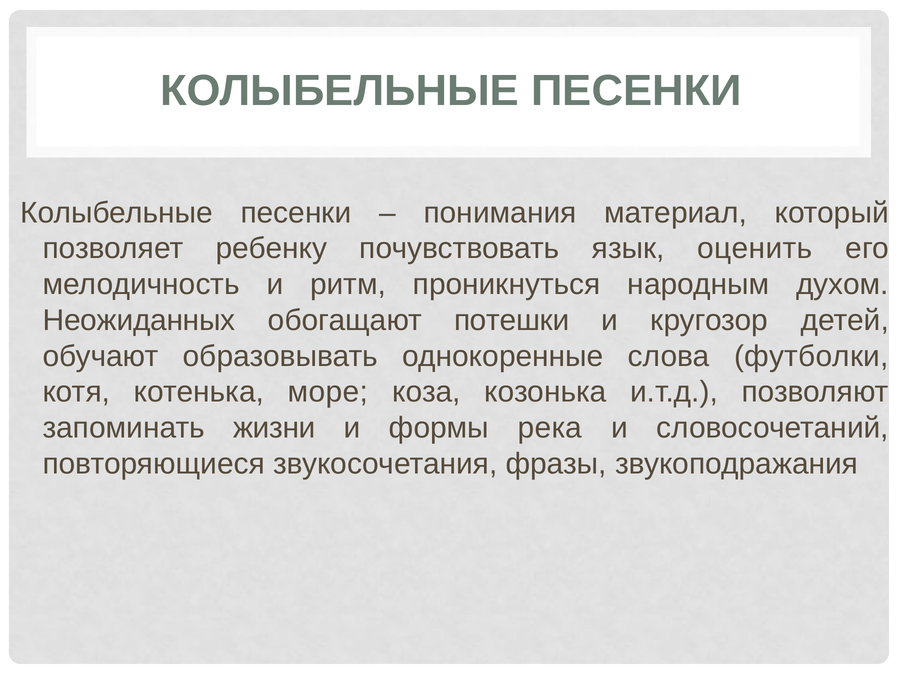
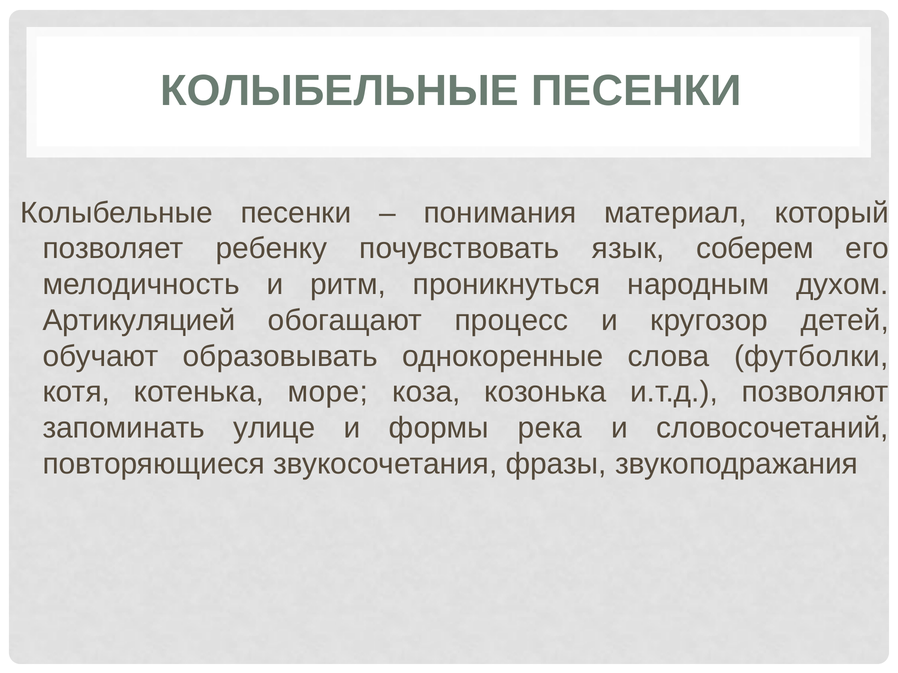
оценить: оценить -> соберем
Неожиданных: Неожиданных -> Артикуляцией
потешки: потешки -> процесс
жизни: жизни -> улице
